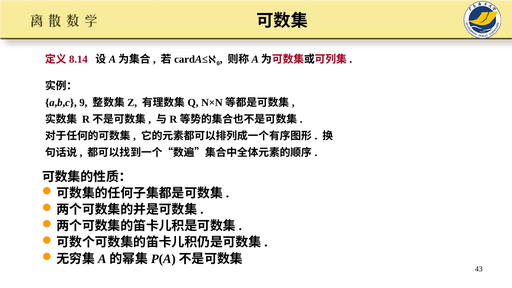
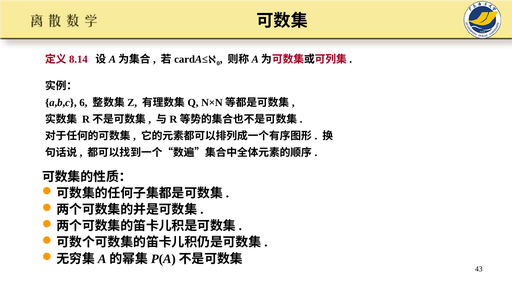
9: 9 -> 6
